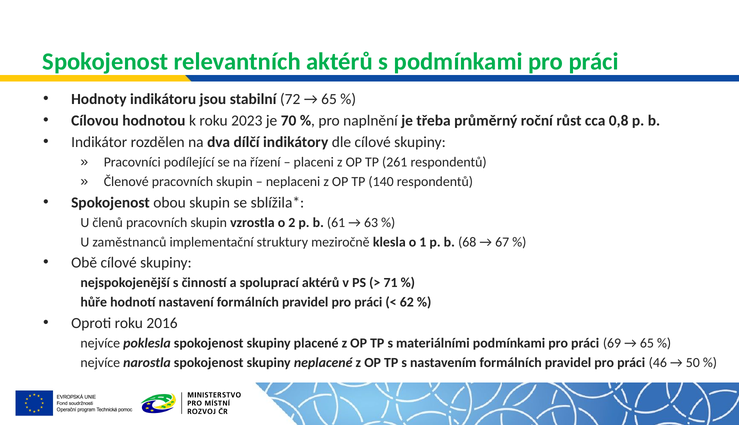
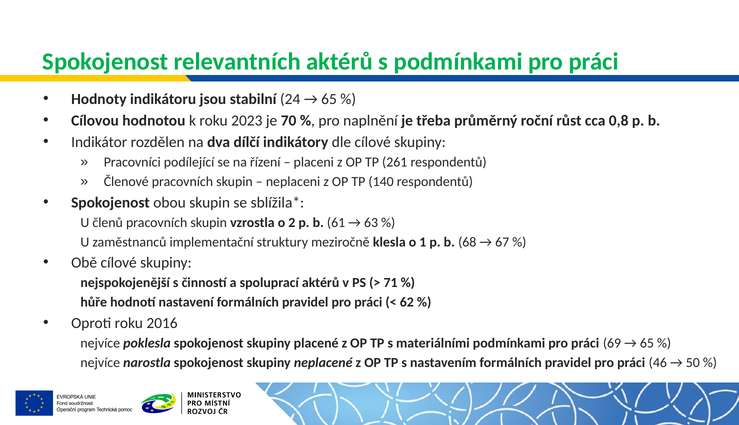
72: 72 -> 24
